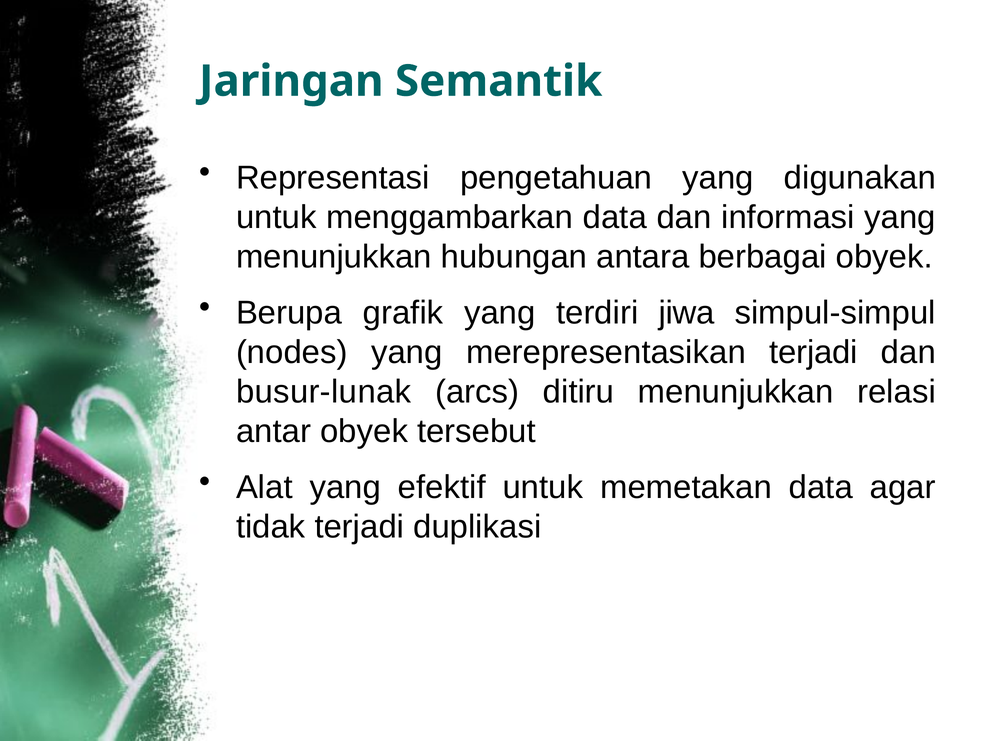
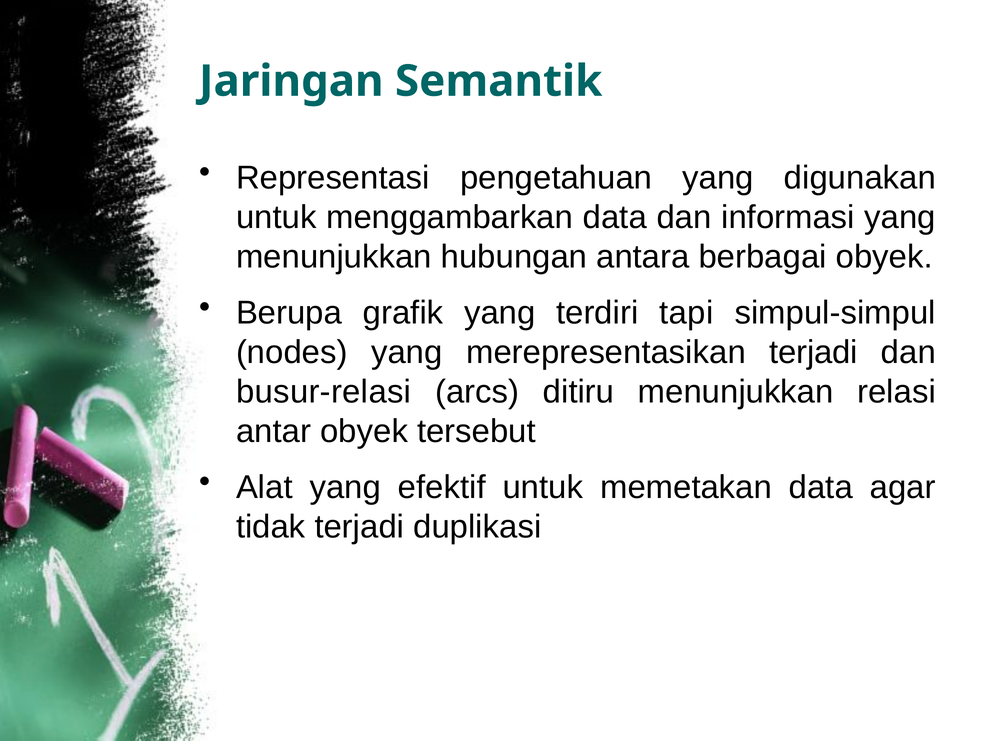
jiwa: jiwa -> tapi
busur-lunak: busur-lunak -> busur-relasi
